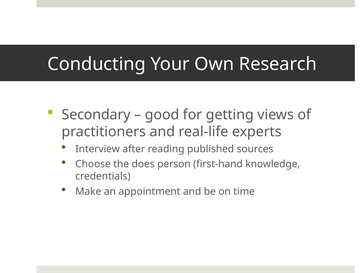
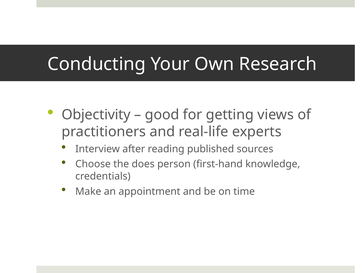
Secondary: Secondary -> Objectivity
